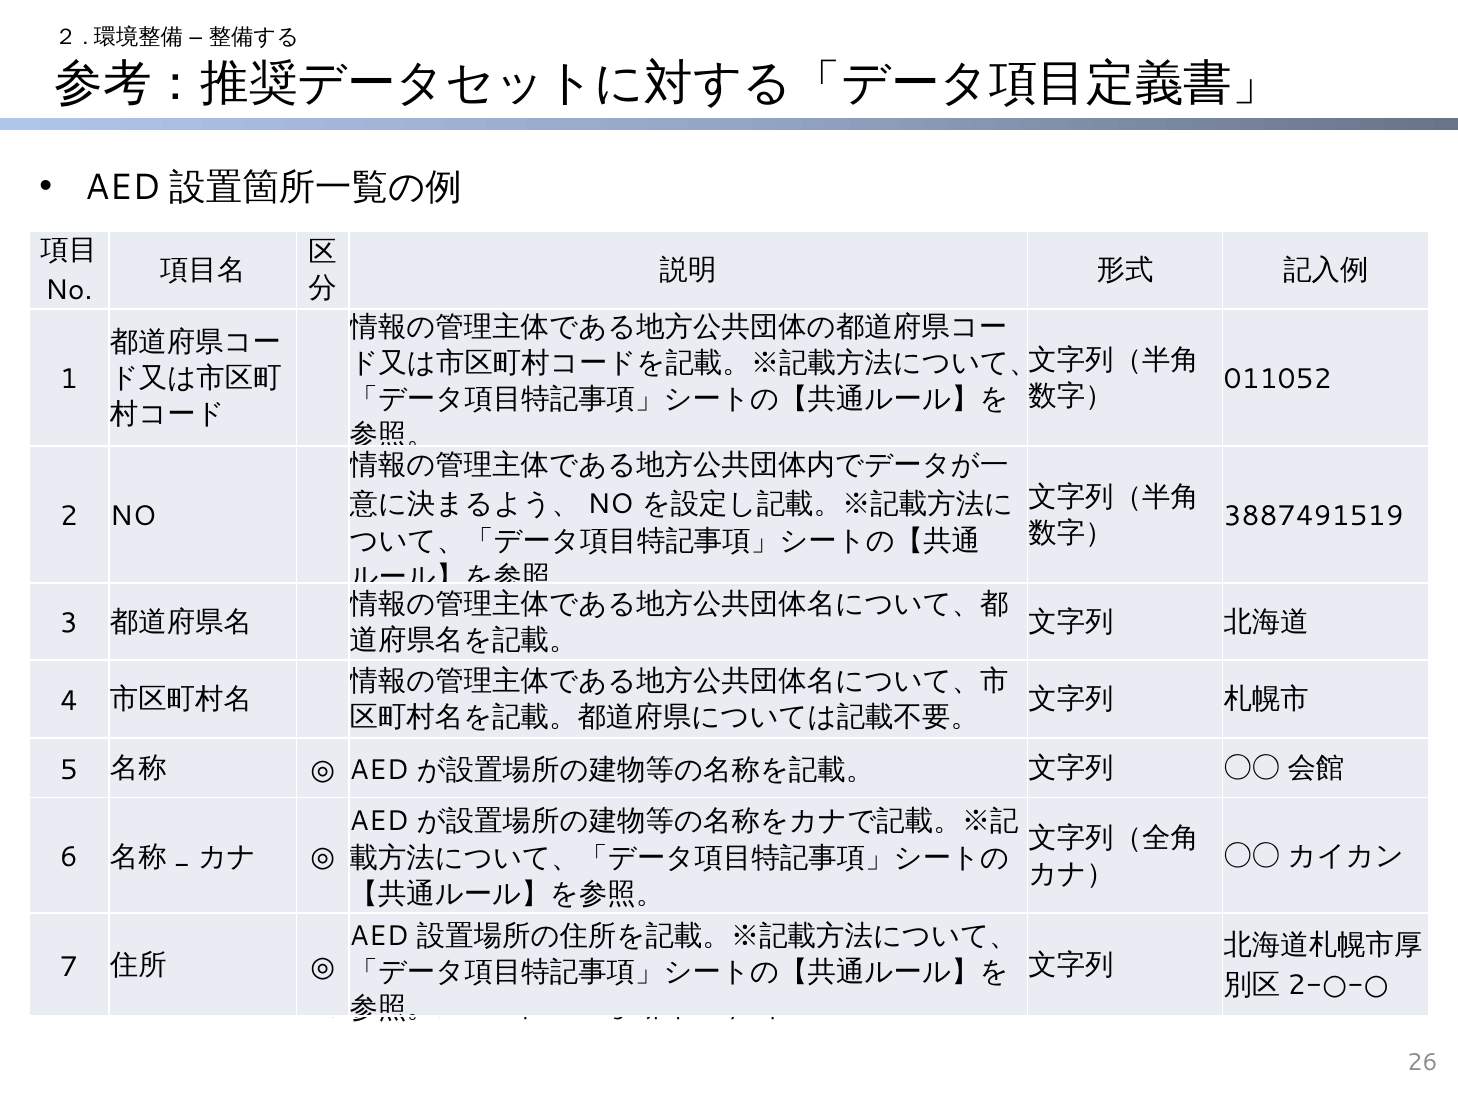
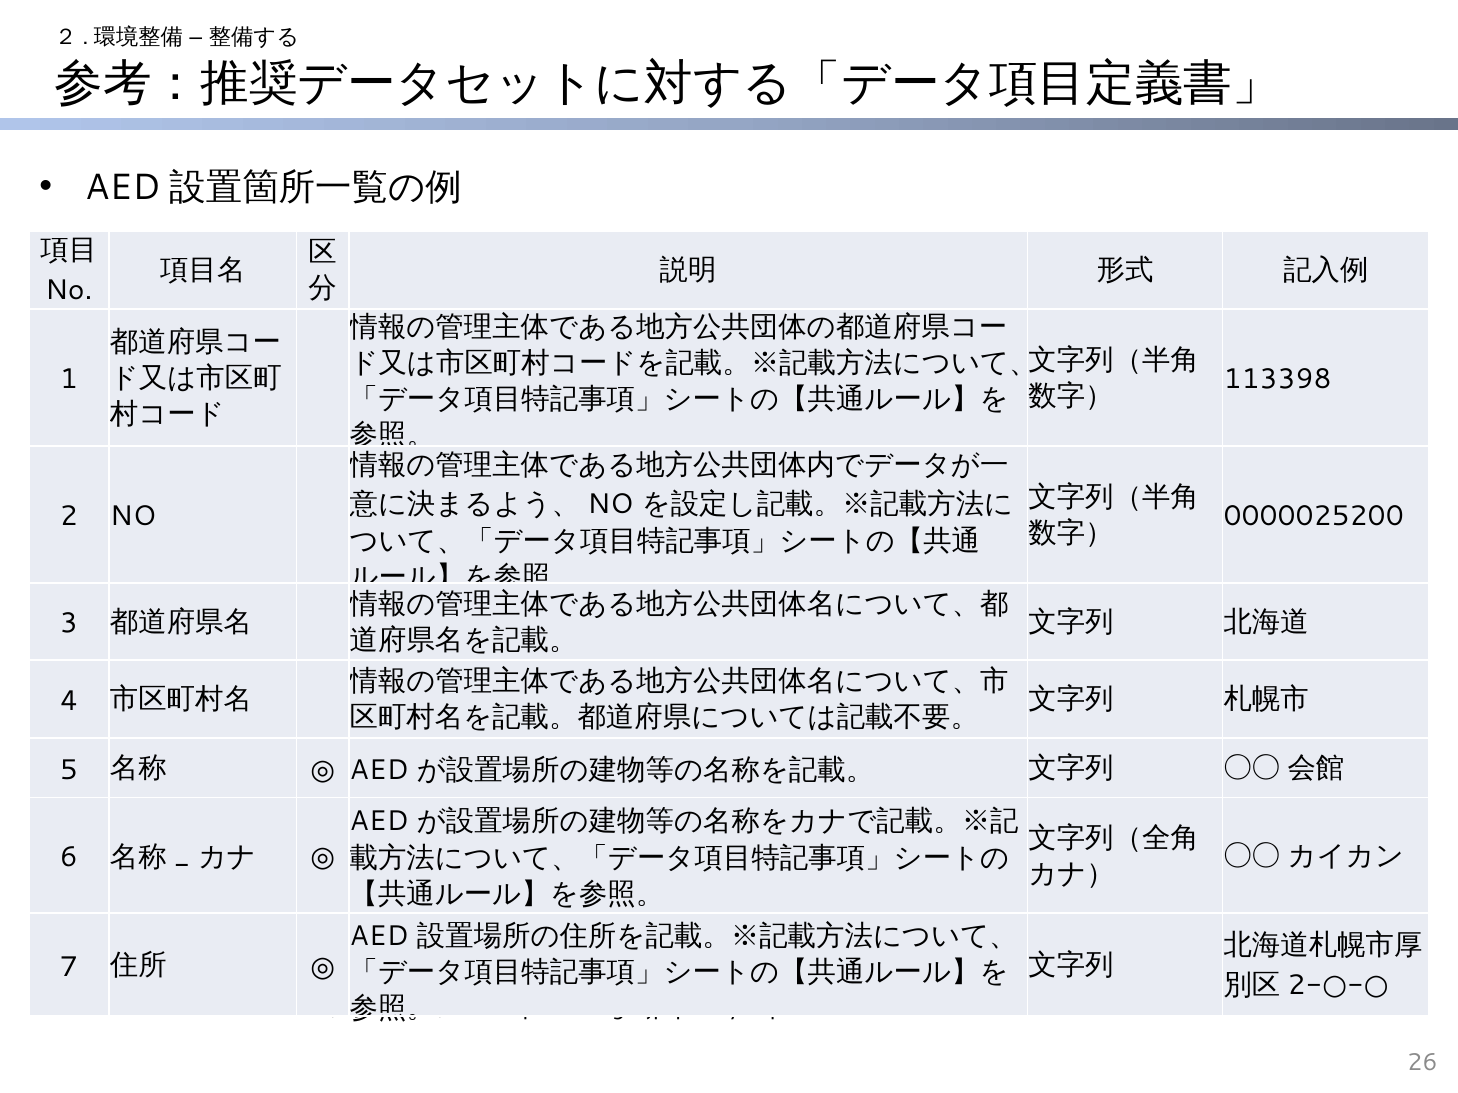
011052: 011052 -> 113398
3887491519: 3887491519 -> 0000025200
